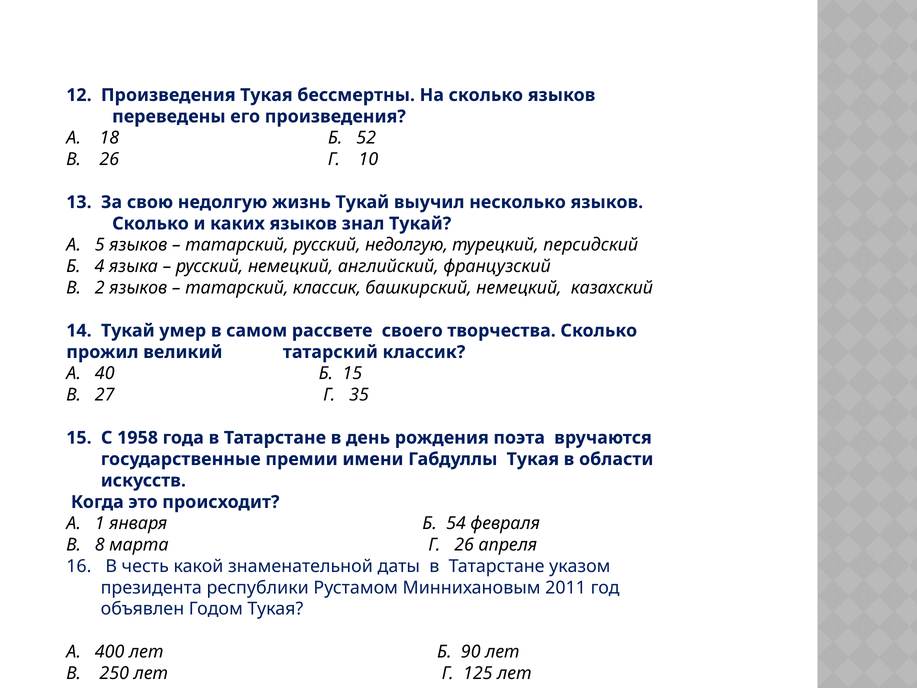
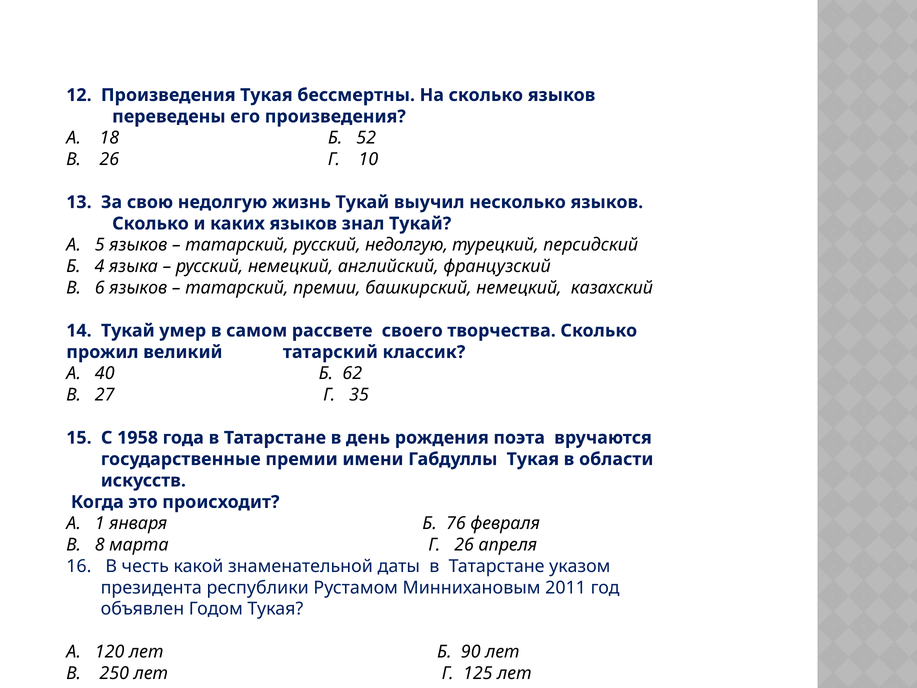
2: 2 -> 6
классик at (327, 288): классик -> премии
Б 15: 15 -> 62
54: 54 -> 76
400: 400 -> 120
